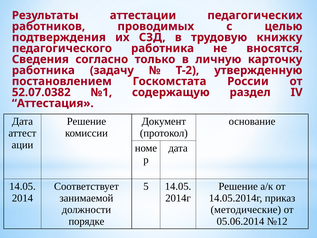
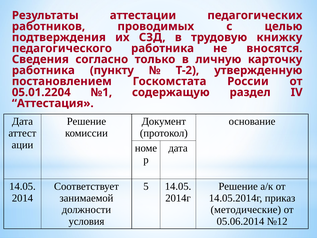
задачу: задачу -> пункту
52.07.0382: 52.07.0382 -> 05.01.2204
порядке: порядке -> условия
